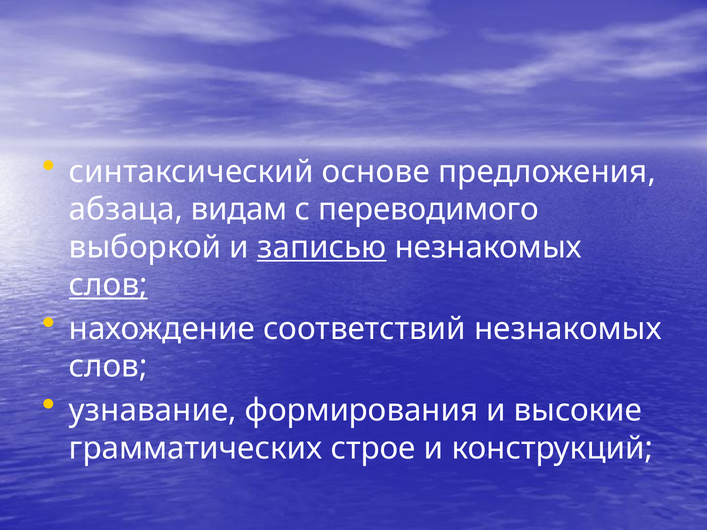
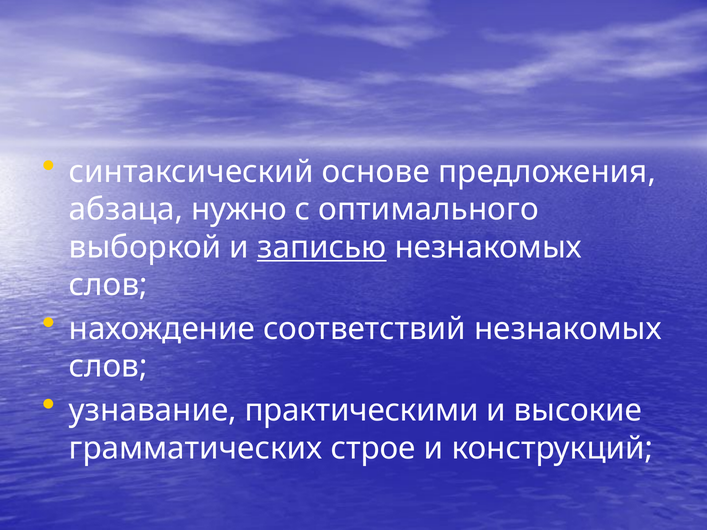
видам: видам -> нужно
переводимого: переводимого -> оптимального
слов at (108, 285) underline: present -> none
формирования: формирования -> практическими
